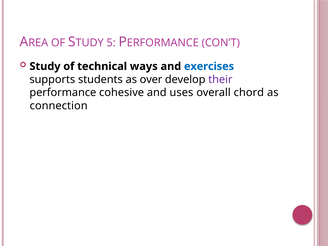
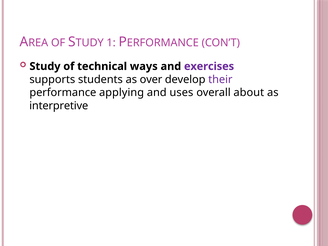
5: 5 -> 1
exercises colour: blue -> purple
cohesive: cohesive -> applying
chord: chord -> about
connection: connection -> interpretive
